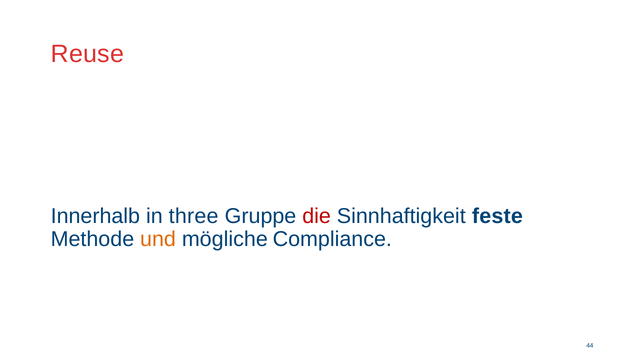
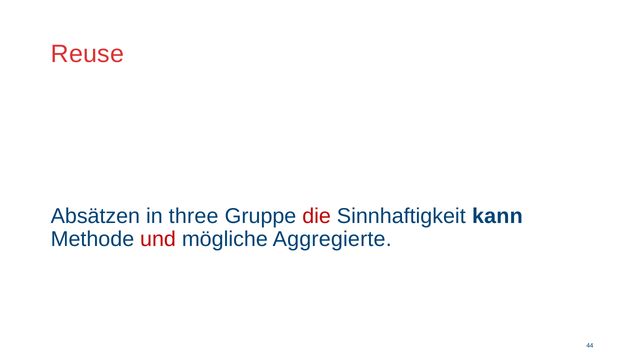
Innerhalb: Innerhalb -> Absätzen
feste: feste -> kann
und colour: orange -> red
Compliance: Compliance -> Aggregierte
